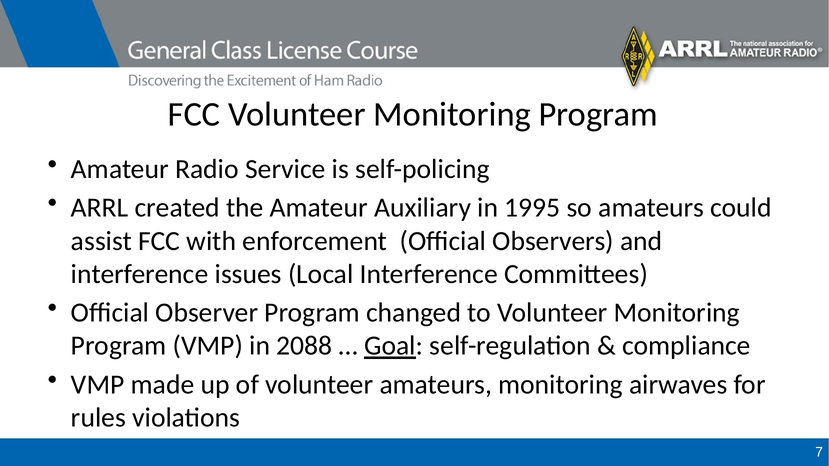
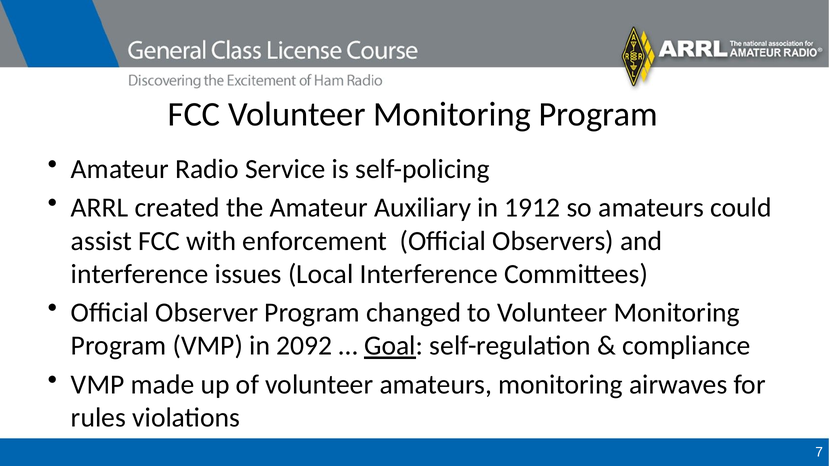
1995: 1995 -> 1912
2088: 2088 -> 2092
